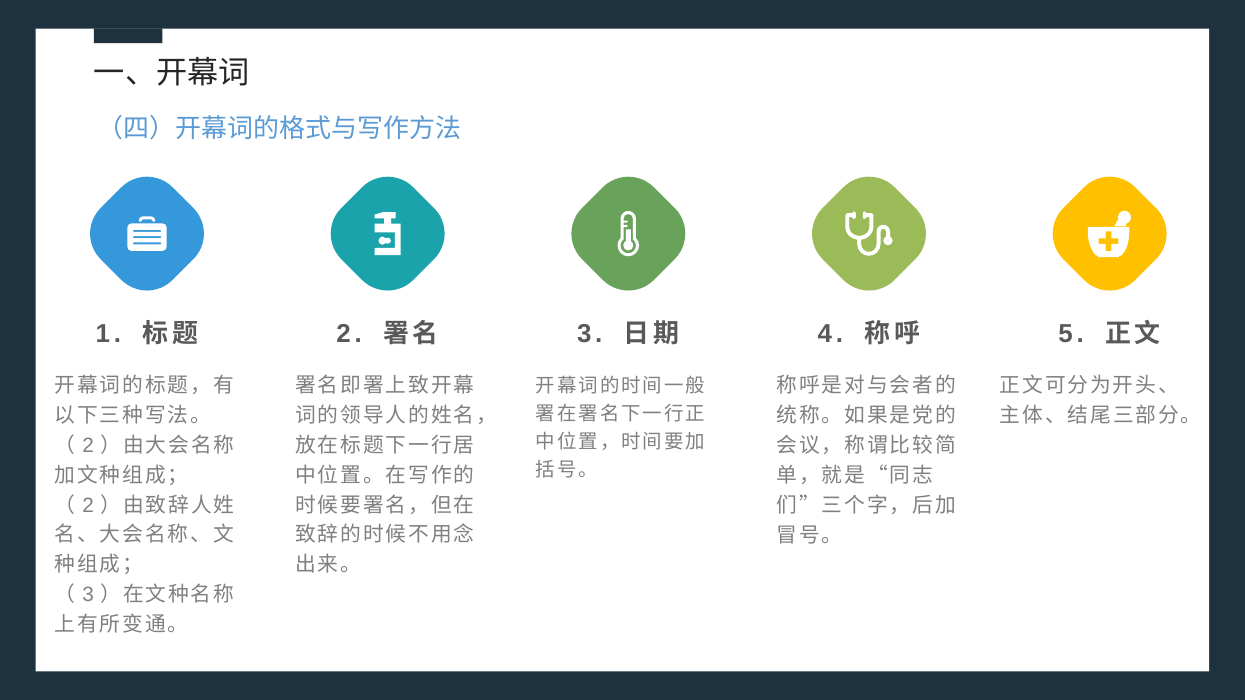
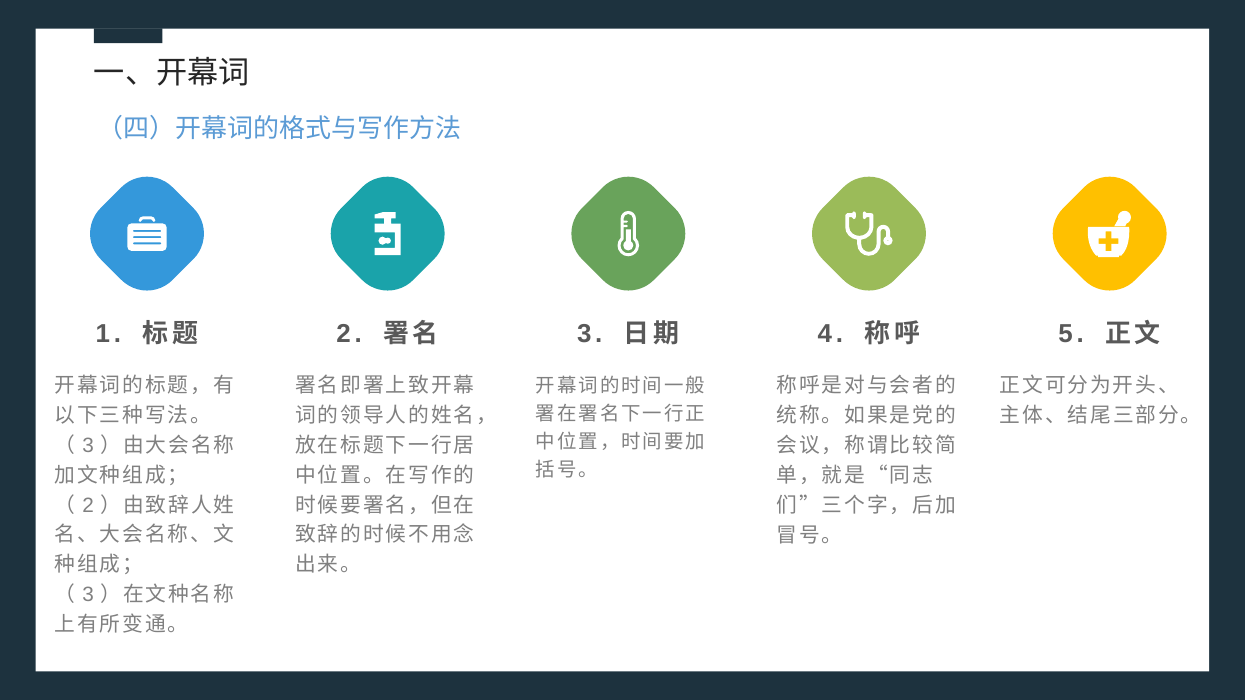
2 at (88, 446): 2 -> 3
